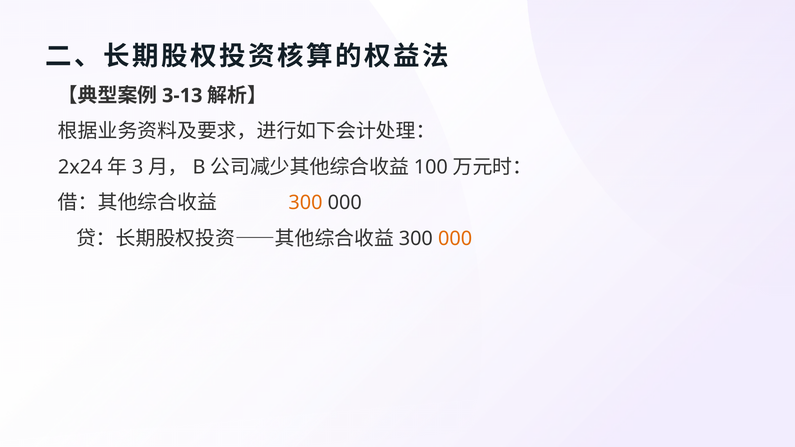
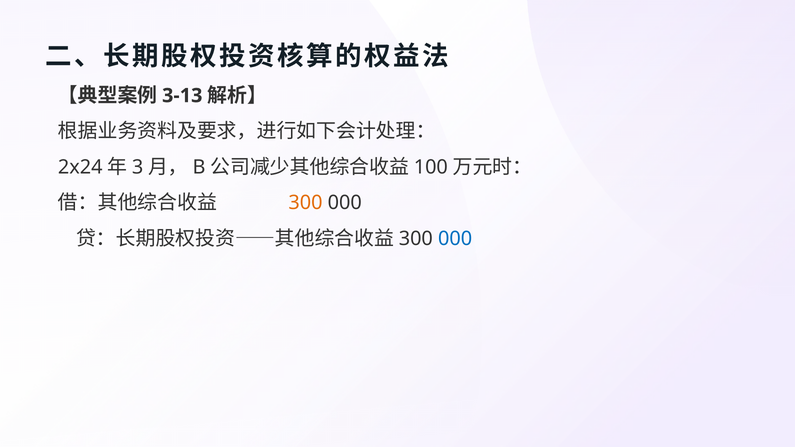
000 at (455, 239) colour: orange -> blue
